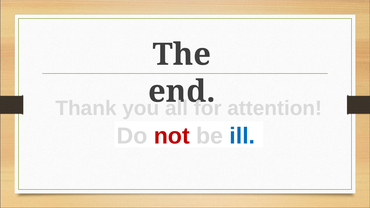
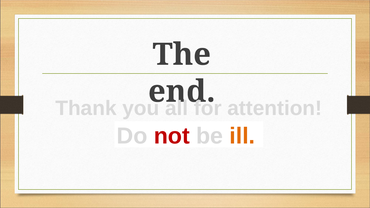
ill colour: blue -> orange
